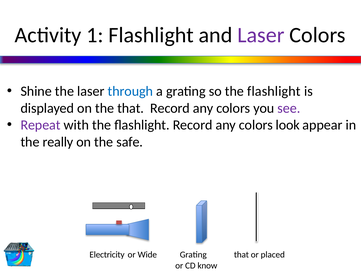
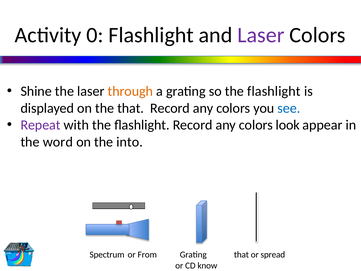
1: 1 -> 0
through colour: blue -> orange
see colour: purple -> blue
really: really -> word
safe: safe -> into
Electricity: Electricity -> Spectrum
Wide: Wide -> From
placed: placed -> spread
